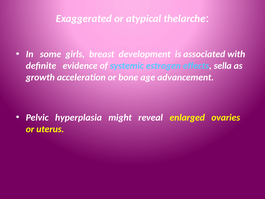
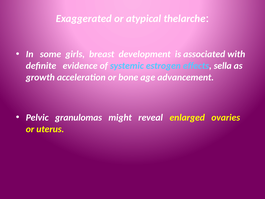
hyperplasia: hyperplasia -> granulomas
